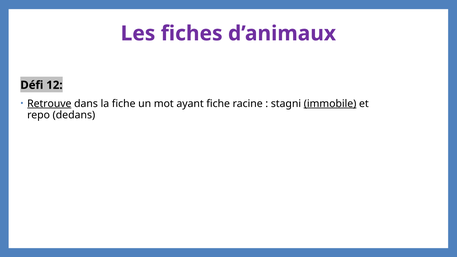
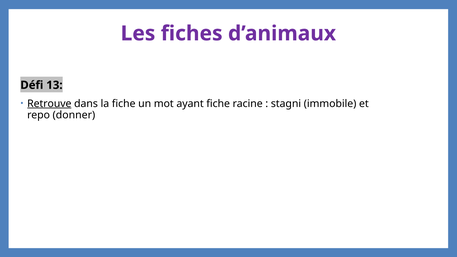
12: 12 -> 13
immobile underline: present -> none
dedans: dedans -> donner
